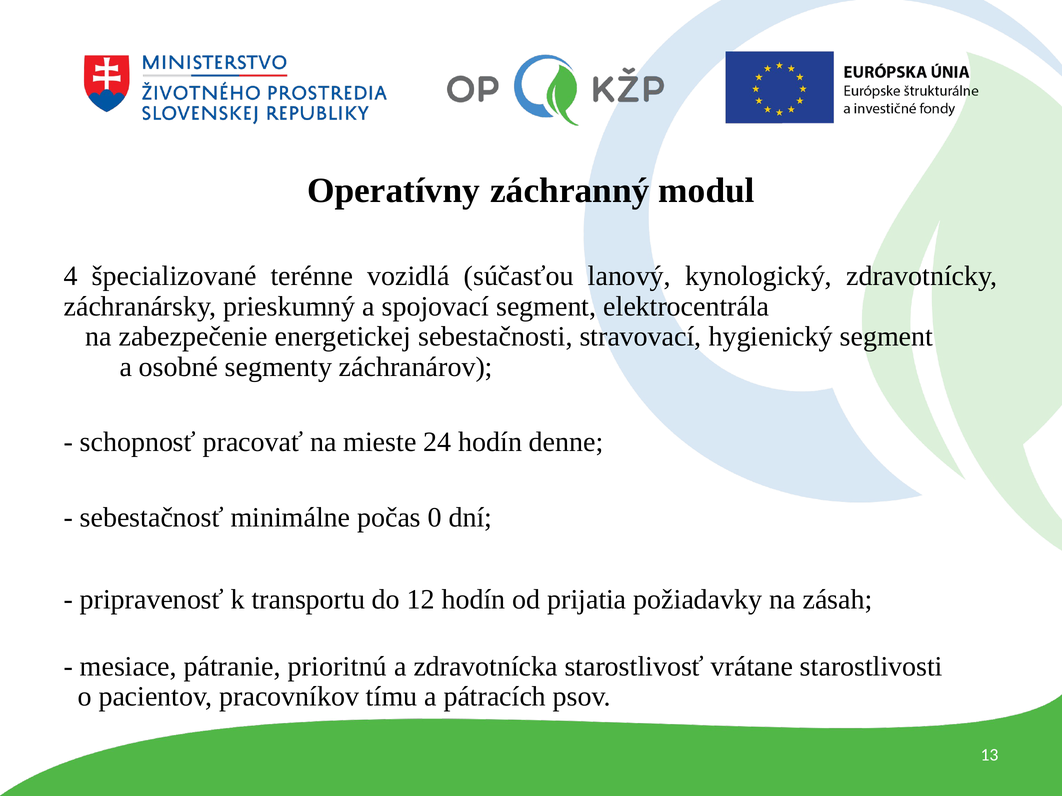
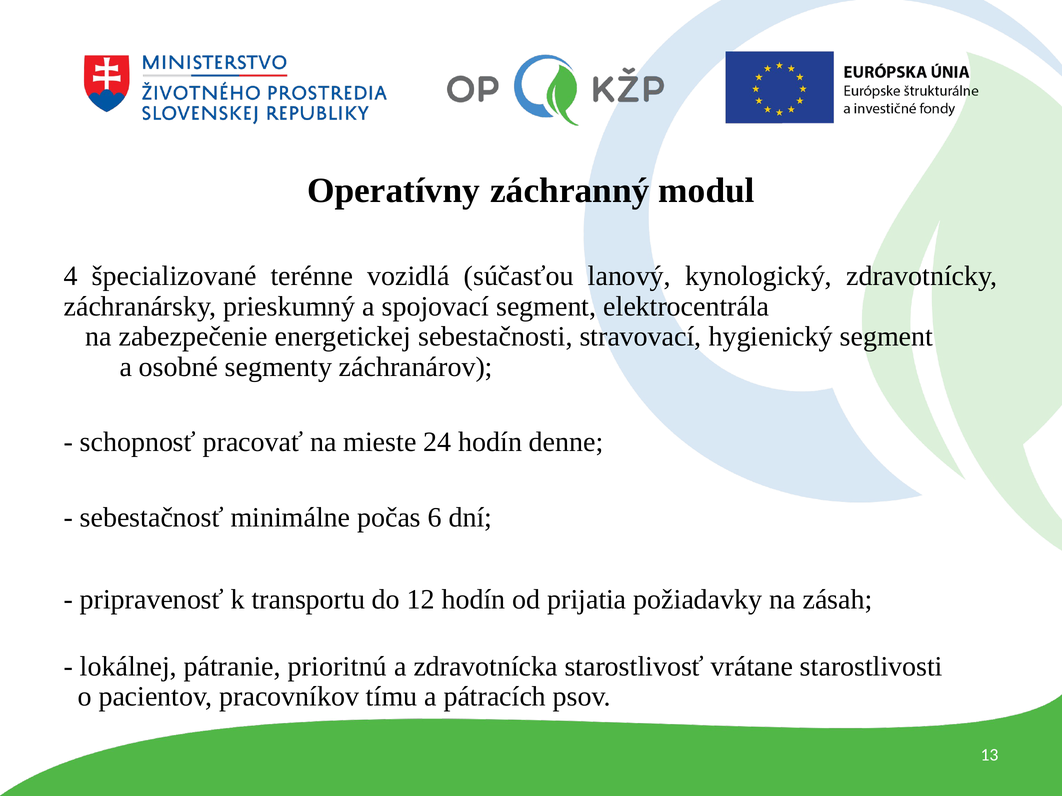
0: 0 -> 6
mesiace: mesiace -> lokálnej
